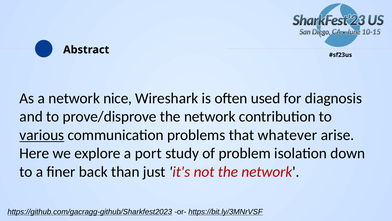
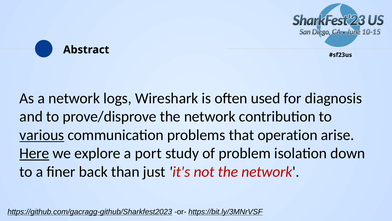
nice: nice -> logs
whatever: whatever -> operation
Here underline: none -> present
